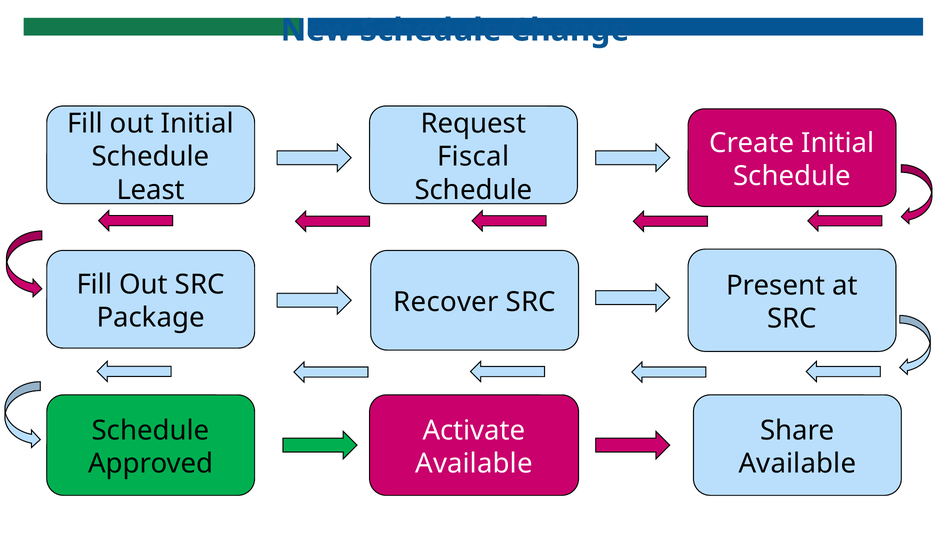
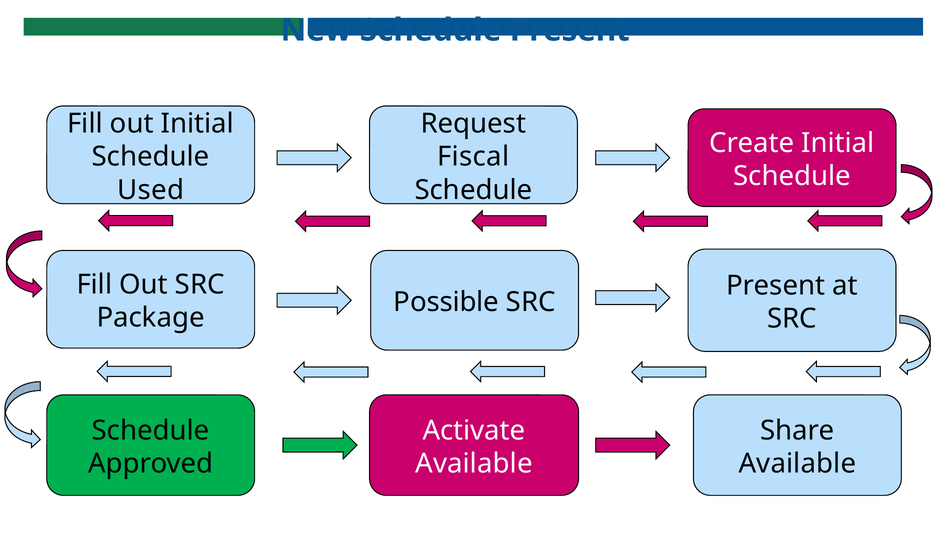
Schedule Change: Change -> Present
Least: Least -> Used
Recover: Recover -> Possible
